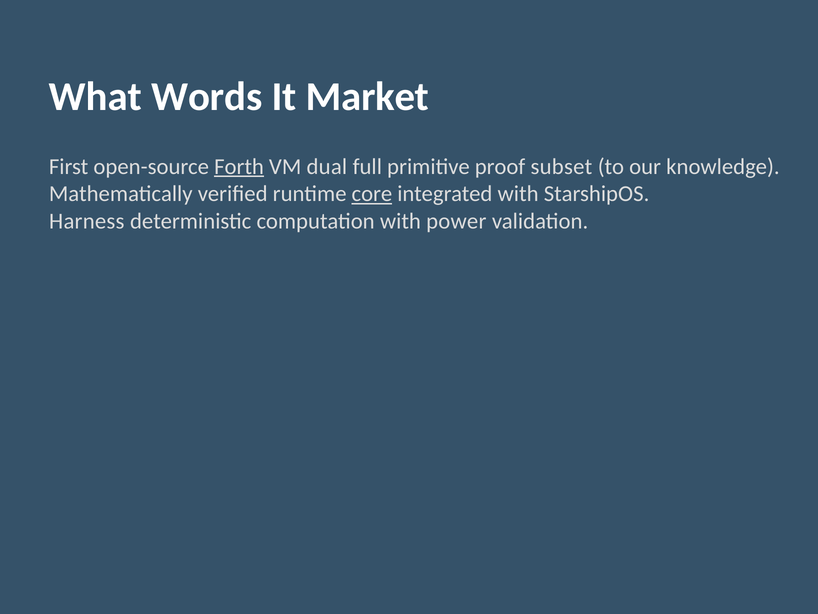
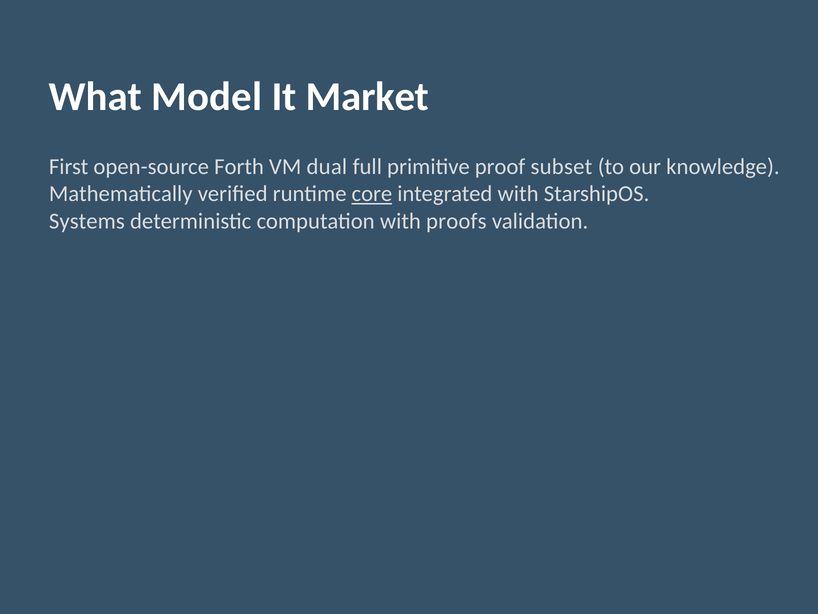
Words: Words -> Model
Forth underline: present -> none
Harness: Harness -> Systems
power: power -> proofs
